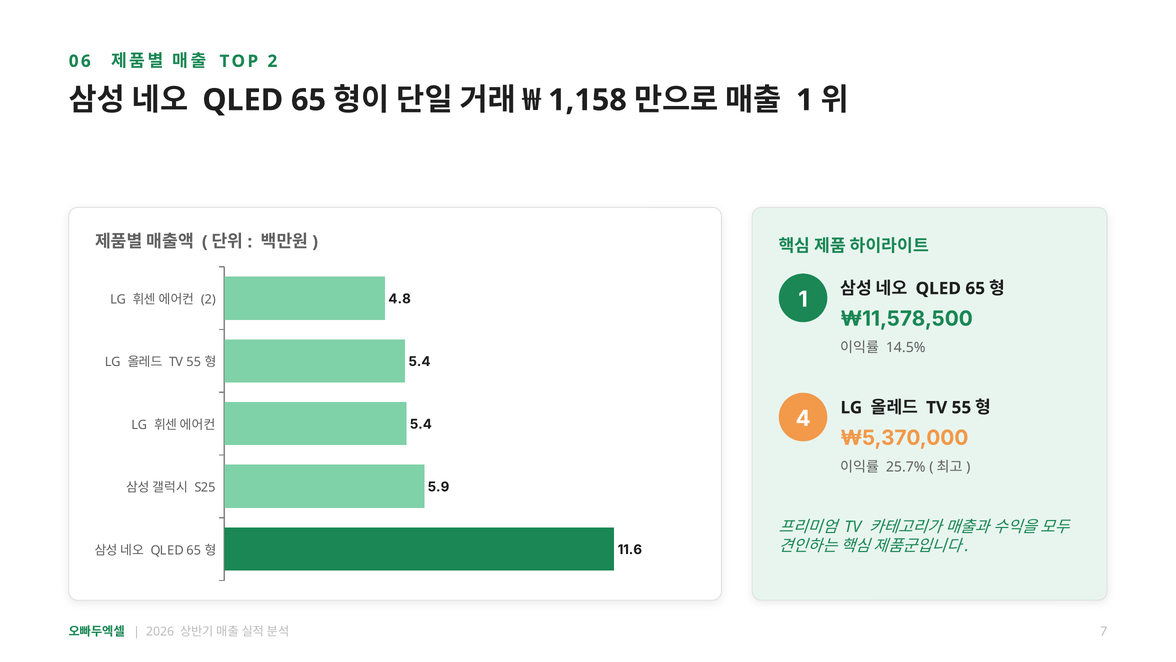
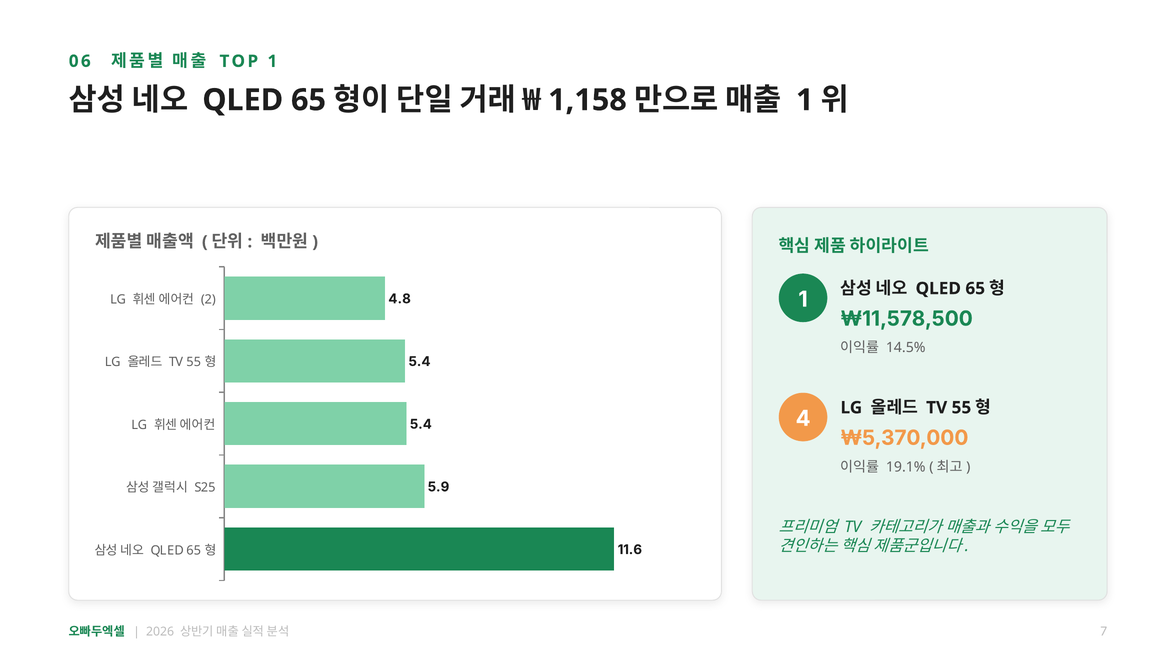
TOP 2: 2 -> 1
25.7%: 25.7% -> 19.1%
